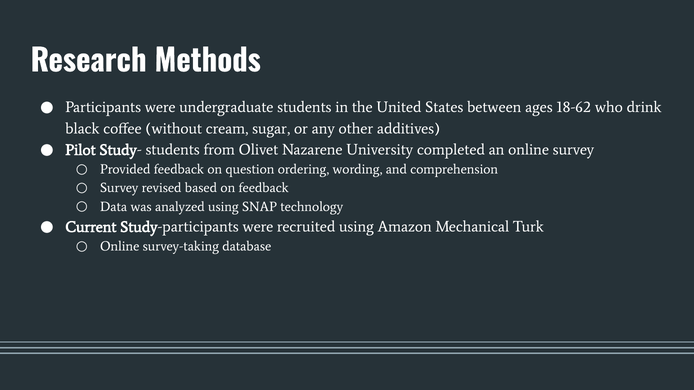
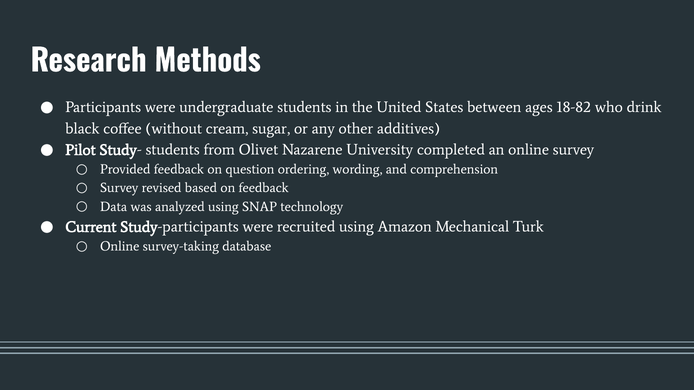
18-62: 18-62 -> 18-82
